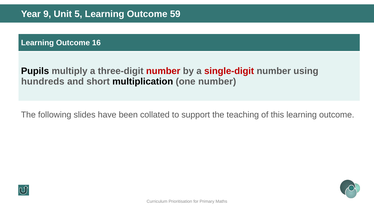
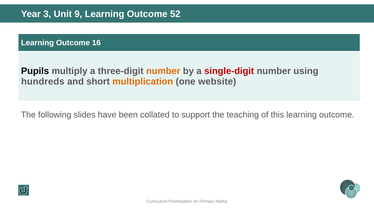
9: 9 -> 3
5: 5 -> 9
59: 59 -> 52
number at (163, 71) colour: red -> orange
multiplication colour: black -> orange
one number: number -> website
